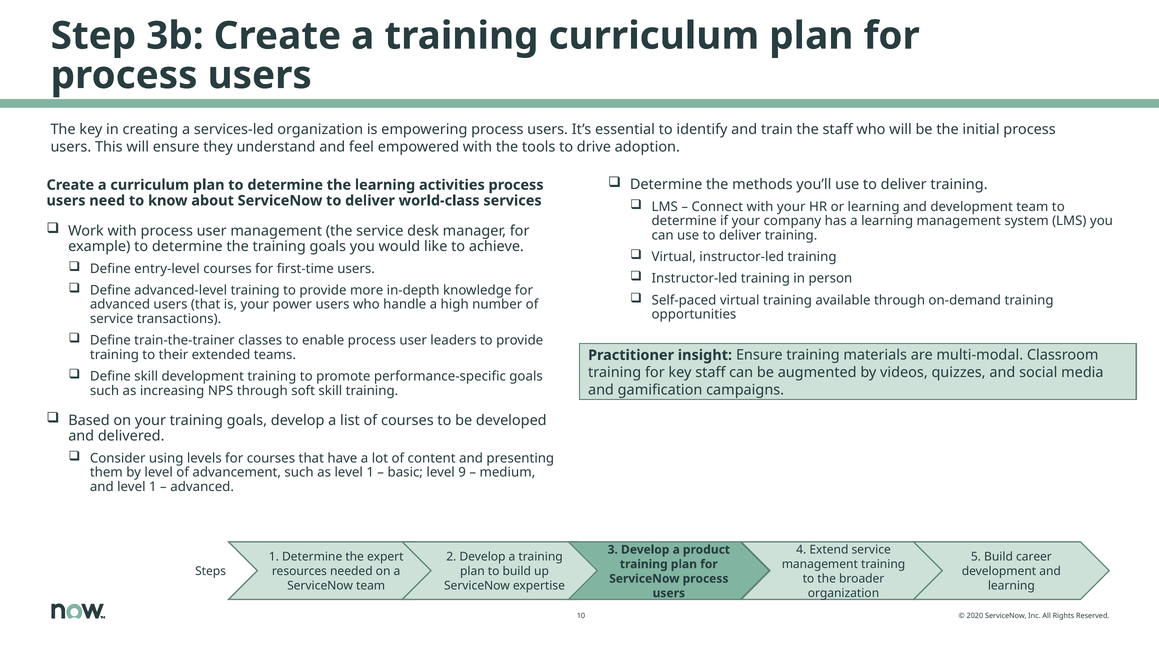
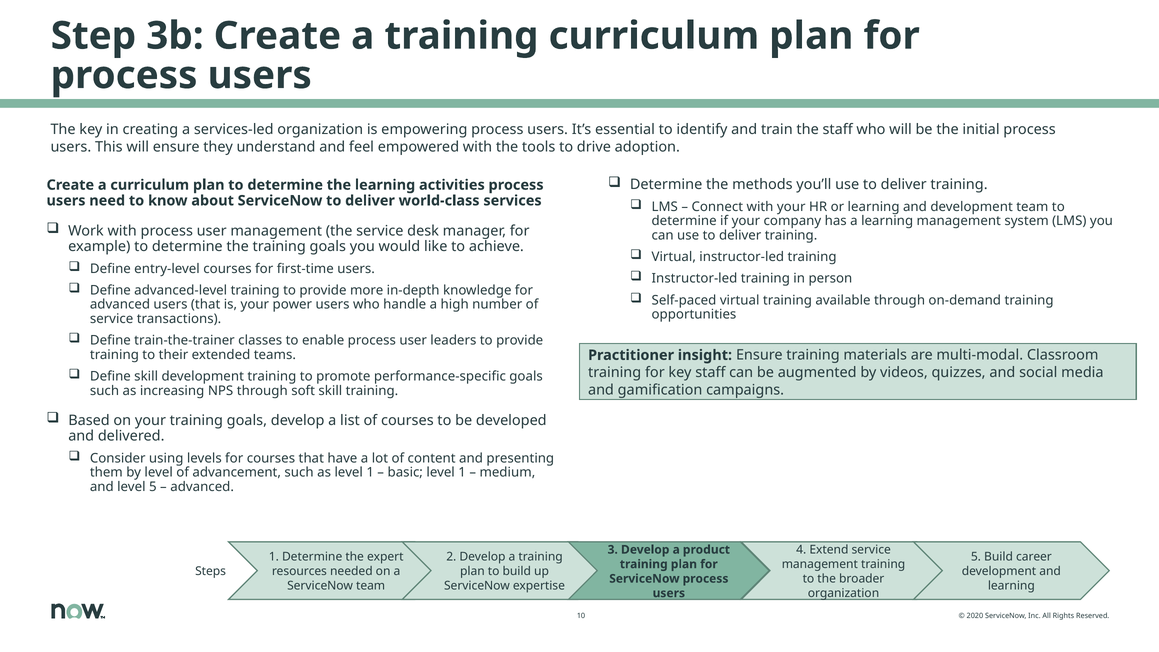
basic level 9: 9 -> 1
and level 1: 1 -> 5
